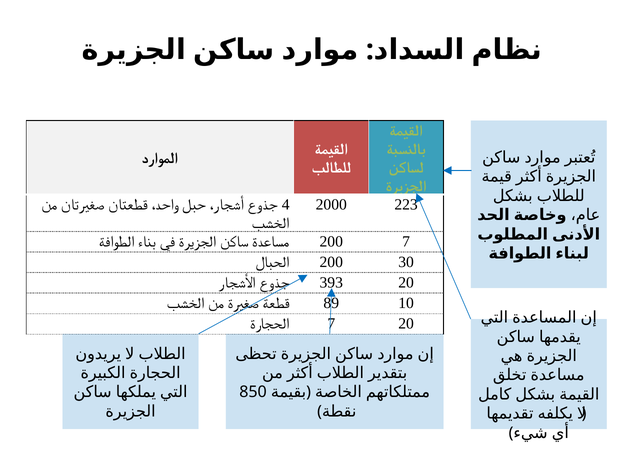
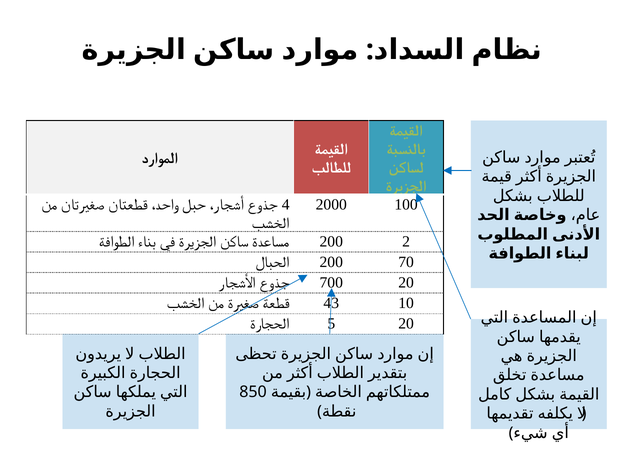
223: 223 -> 100
200 7: 7 -> 2
30: 30 -> 70
393: 393 -> 700
89: 89 -> 43
7 at (331, 324): 7 -> 5
